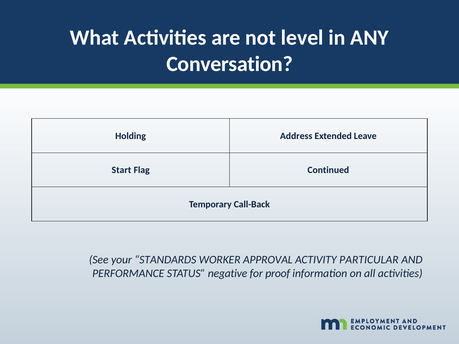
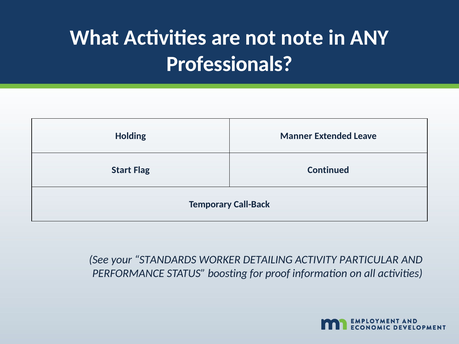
level: level -> note
Conversation: Conversation -> Professionals
Address: Address -> Manner
APPROVAL: APPROVAL -> DETAILING
negative: negative -> boosting
